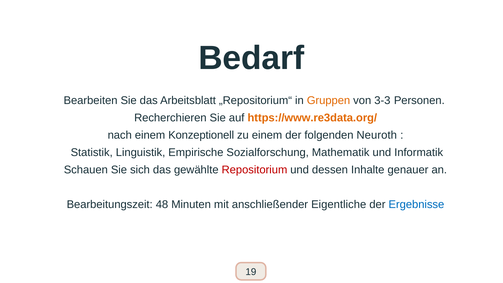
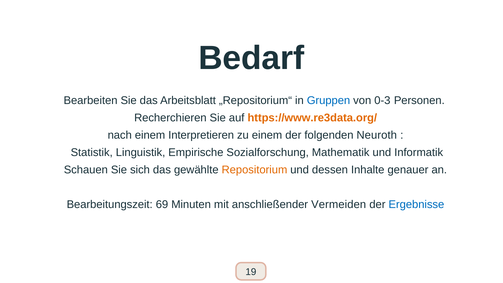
Gruppen colour: orange -> blue
3-3: 3-3 -> 0-3
Konzeptionell: Konzeptionell -> Interpretieren
Repositorium colour: red -> orange
48: 48 -> 69
Eigentliche: Eigentliche -> Vermeiden
